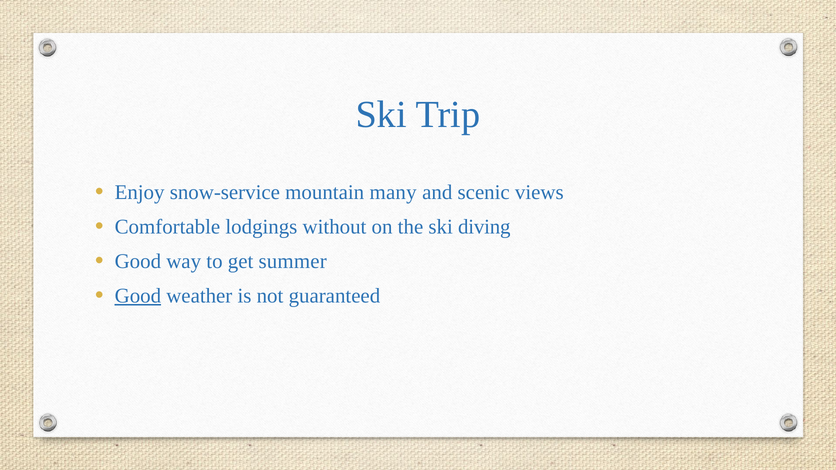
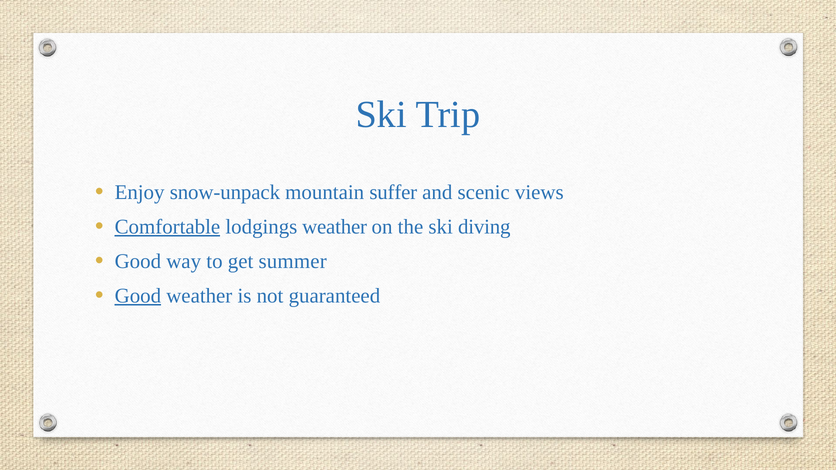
snow-service: snow-service -> snow-unpack
many: many -> suffer
Comfortable underline: none -> present
lodgings without: without -> weather
